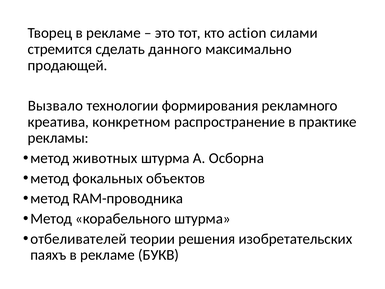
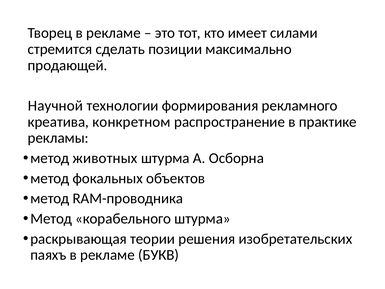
action: action -> имеет
данного: данного -> позиции
Вызвало: Вызвало -> Научной
отбеливателей: отбеливателей -> раскрывающая
